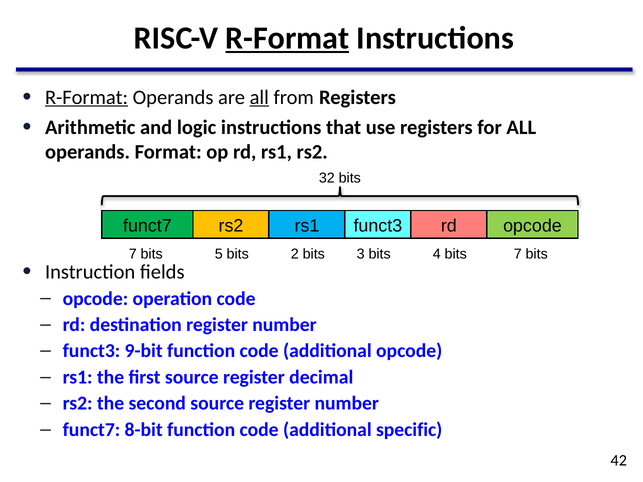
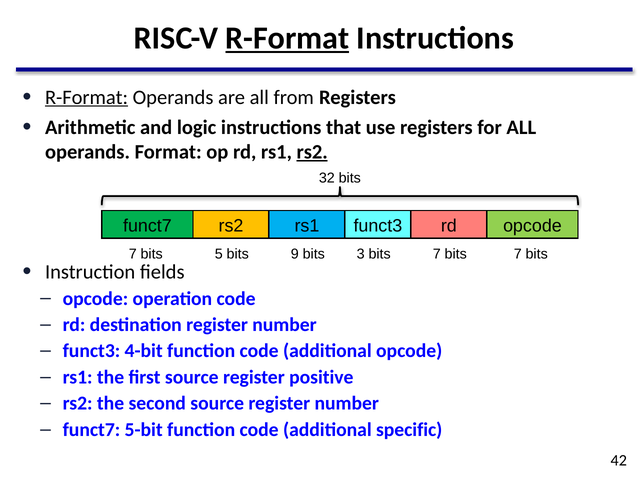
all at (259, 97) underline: present -> none
rs2 at (312, 152) underline: none -> present
2: 2 -> 9
4 at (437, 254): 4 -> 7
9-bit: 9-bit -> 4-bit
decimal: decimal -> positive
8-bit: 8-bit -> 5-bit
